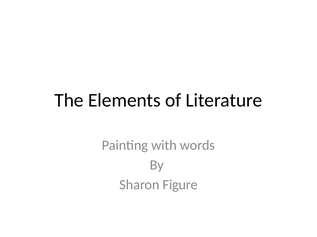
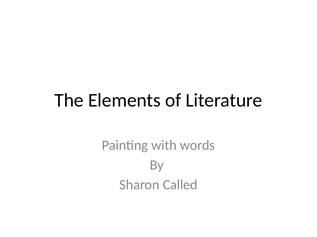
Figure: Figure -> Called
